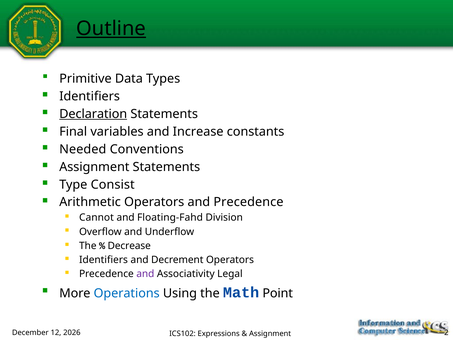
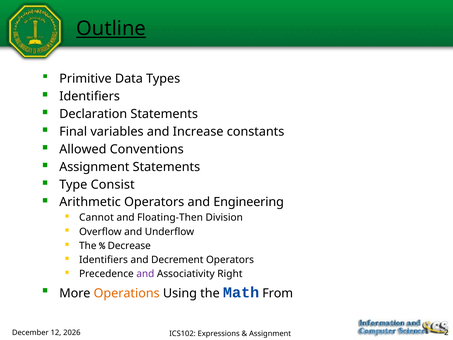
Declaration underline: present -> none
Needed: Needed -> Allowed
and Precedence: Precedence -> Engineering
Floating-Fahd: Floating-Fahd -> Floating-Then
Legal: Legal -> Right
Operations colour: blue -> orange
Point: Point -> From
